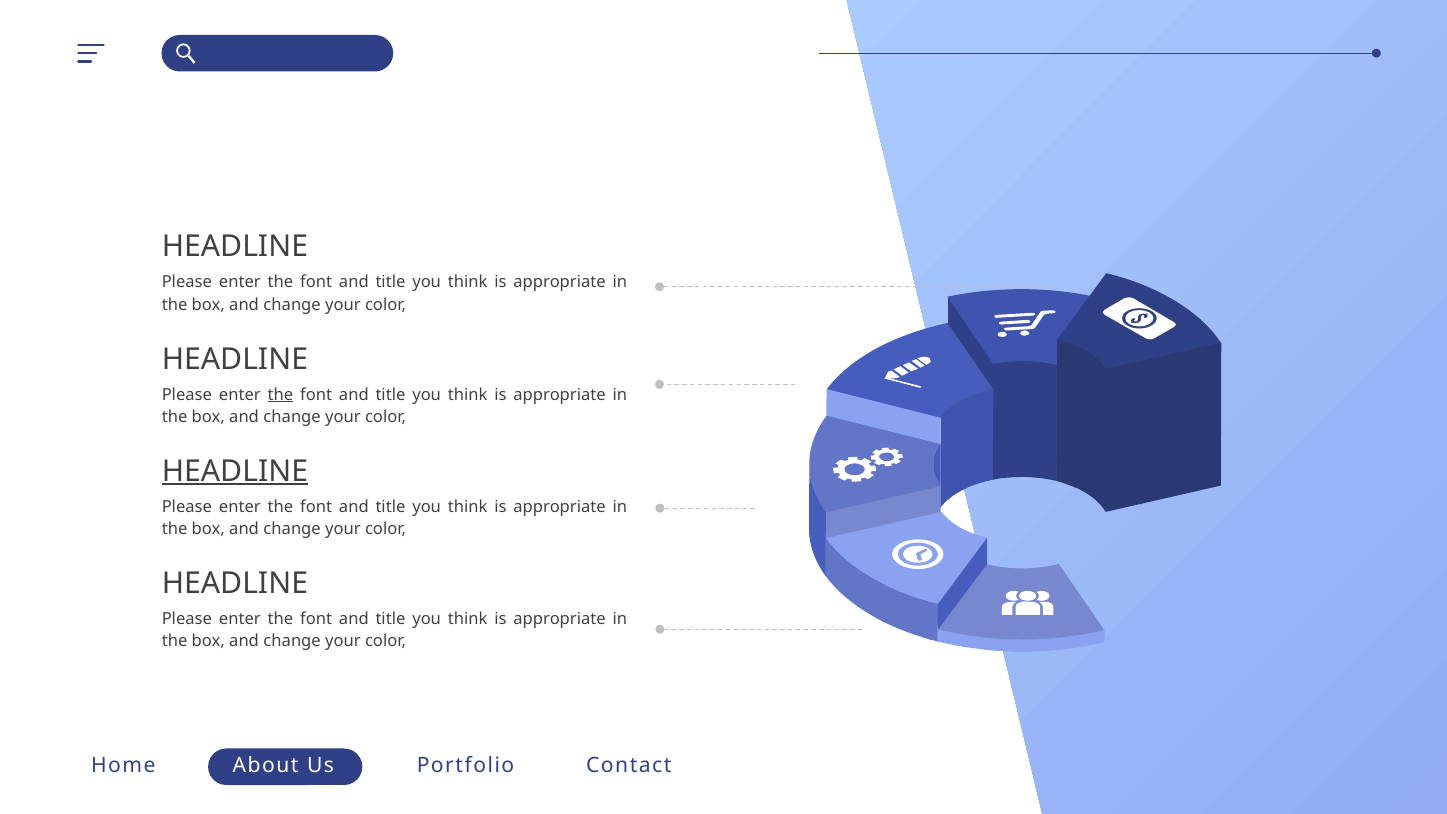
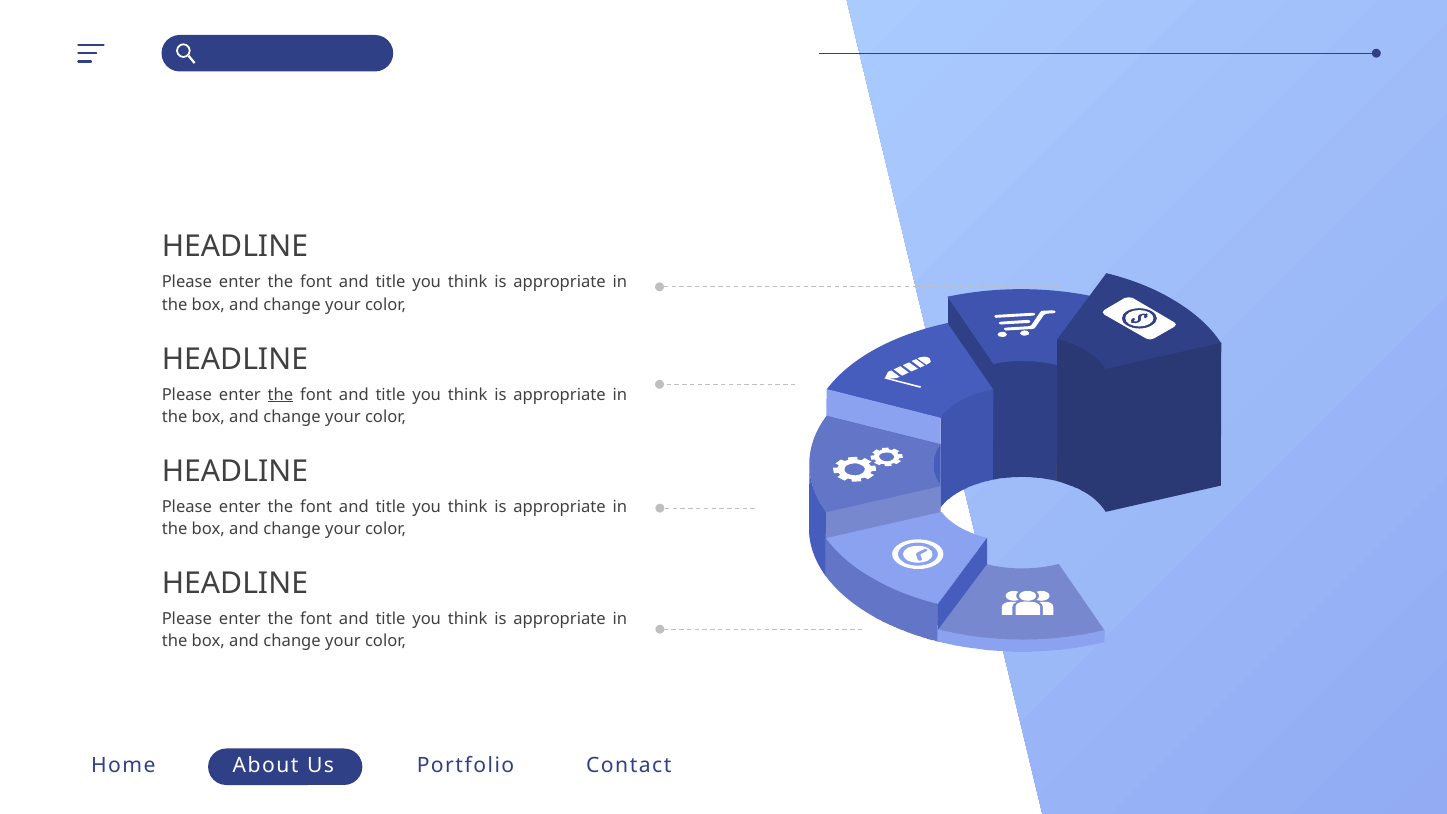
HEADLINE at (235, 471) underline: present -> none
